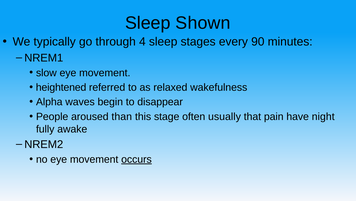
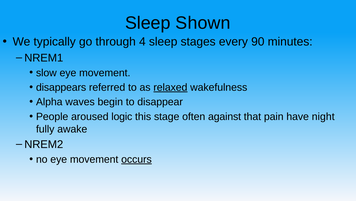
heightened: heightened -> disappears
relaxed underline: none -> present
than: than -> logic
usually: usually -> against
